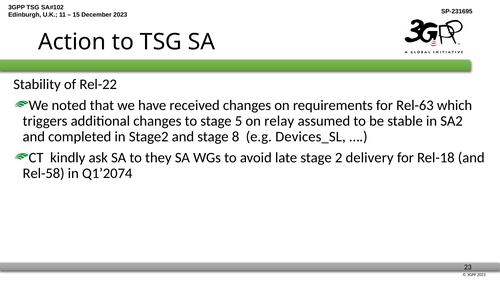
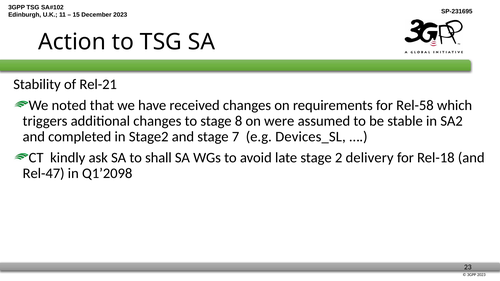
Rel-22: Rel-22 -> Rel-21
Rel-63: Rel-63 -> Rel-58
5: 5 -> 8
relay: relay -> were
8: 8 -> 7
they: they -> shall
Rel-58: Rel-58 -> Rel-47
Q1’2074: Q1’2074 -> Q1’2098
